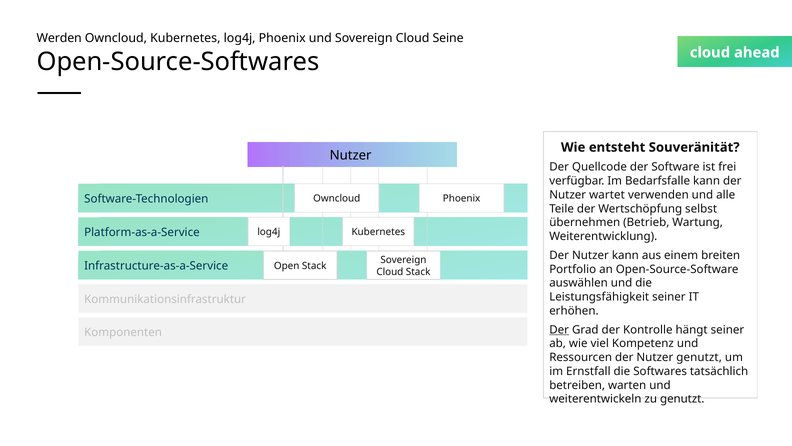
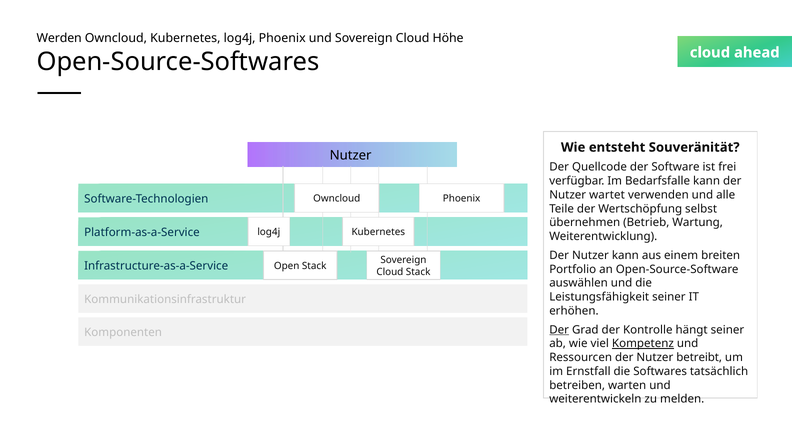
Seine: Seine -> Höhe
Kompetenz underline: none -> present
Nutzer genutzt: genutzt -> betreibt
zu genutzt: genutzt -> melden
